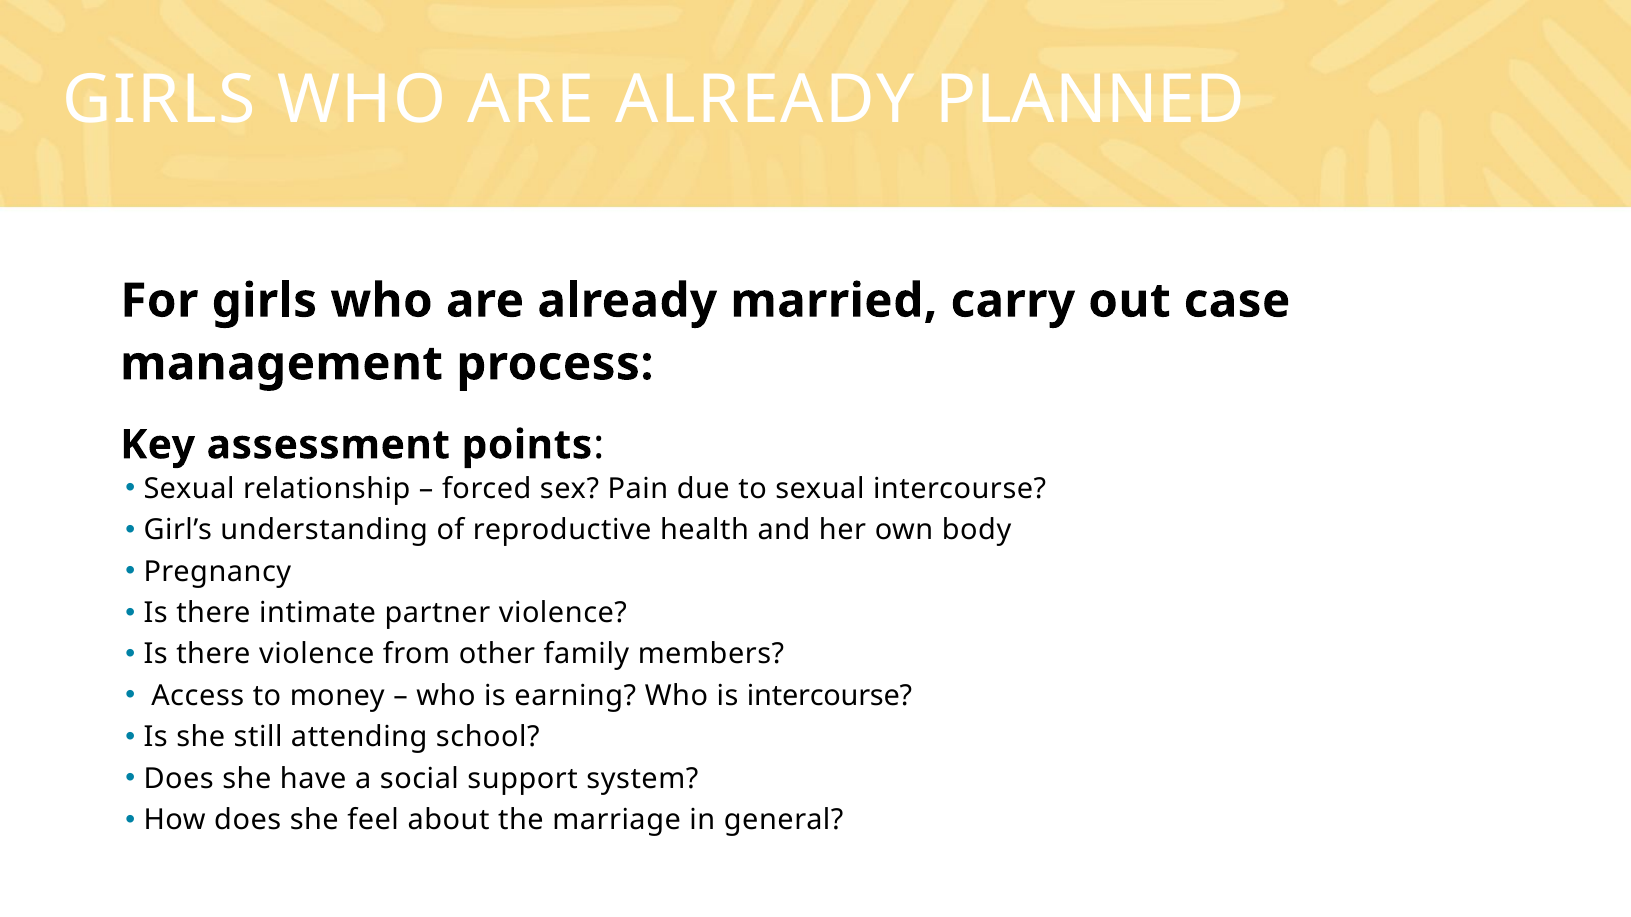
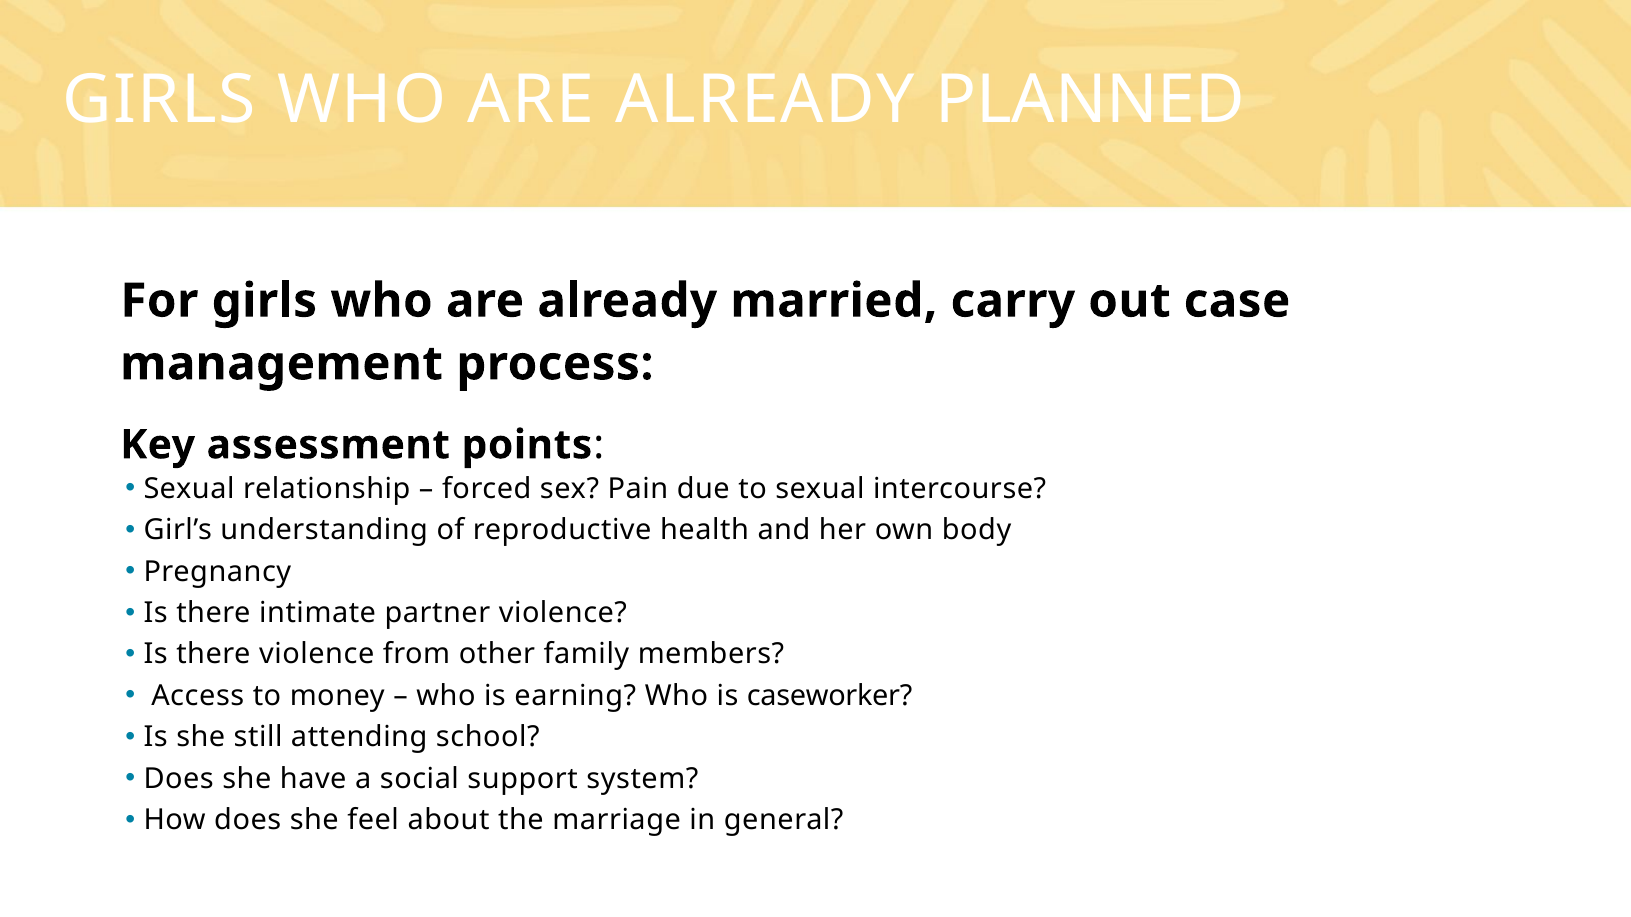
is intercourse: intercourse -> caseworker
